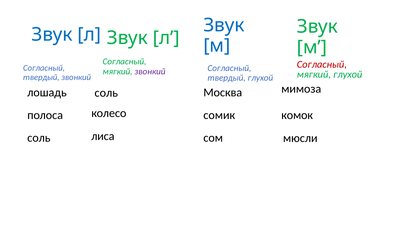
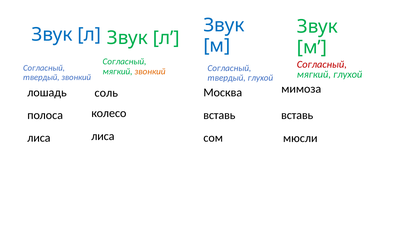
звонкий at (150, 71) colour: purple -> orange
сомик at (219, 115): сомик -> вставь
комок at (297, 115): комок -> вставь
соль at (39, 138): соль -> лиса
